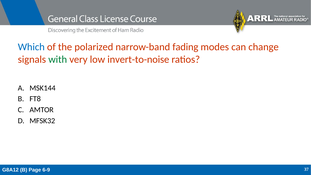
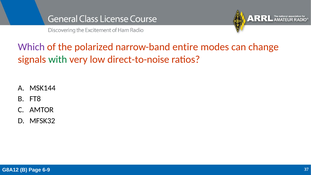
Which colour: blue -> purple
fading: fading -> entire
invert-to-noise: invert-to-noise -> direct-to-noise
